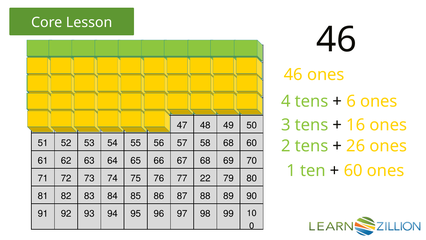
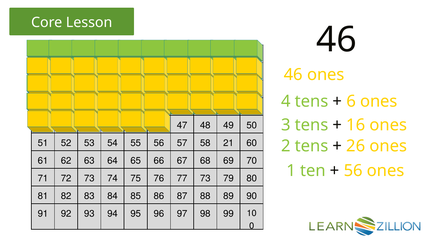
58 68: 68 -> 21
60 at (353, 170): 60 -> 56
77 22: 22 -> 73
